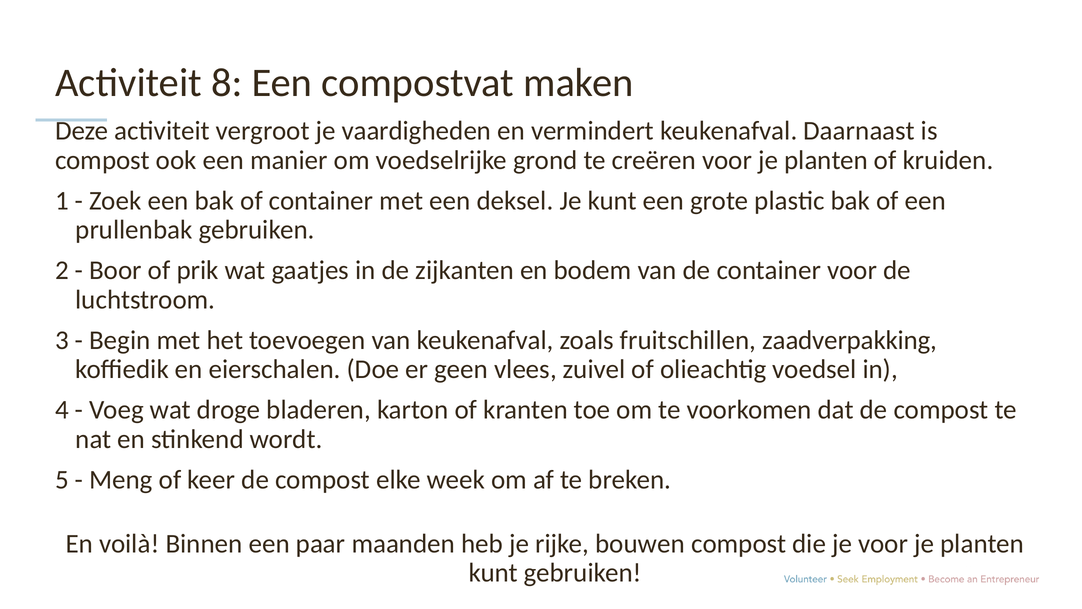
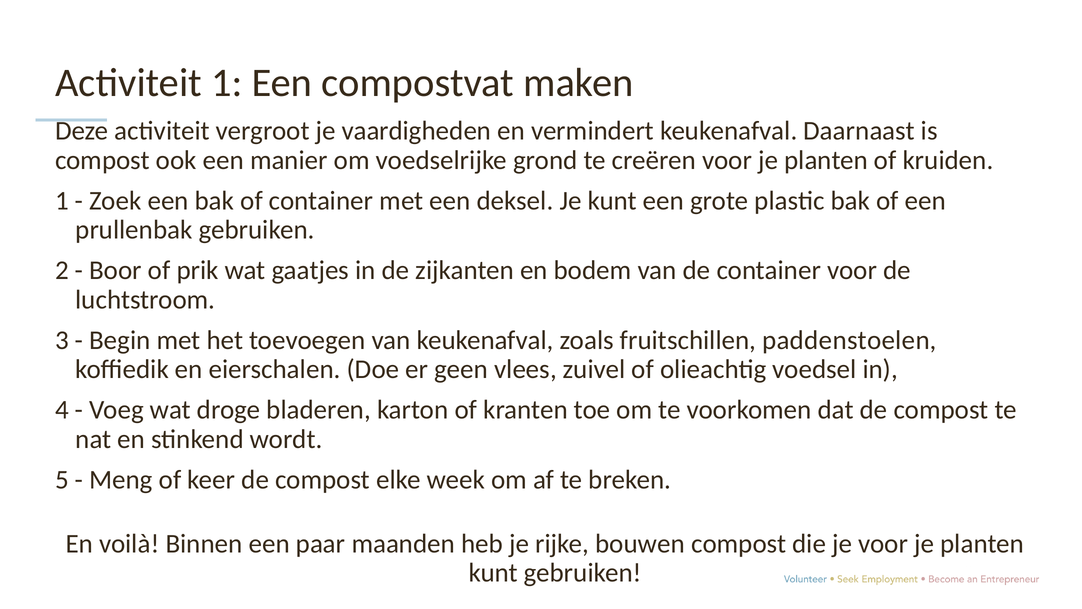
Activiteit 8: 8 -> 1
zaadverpakking: zaadverpakking -> paddenstoelen
